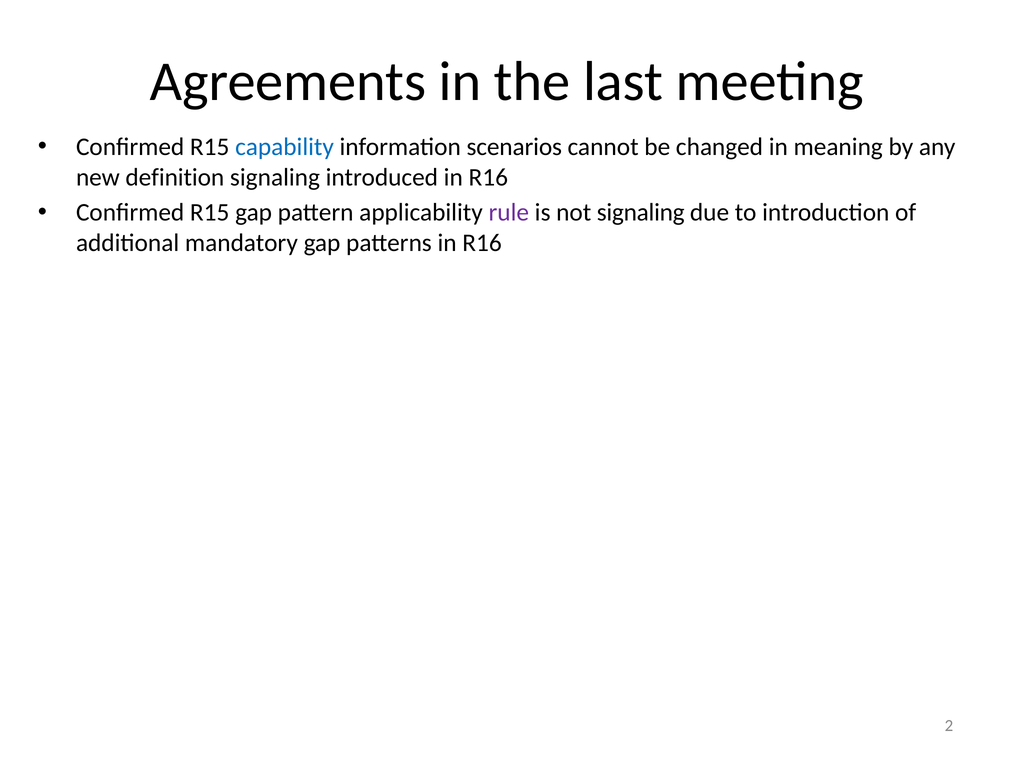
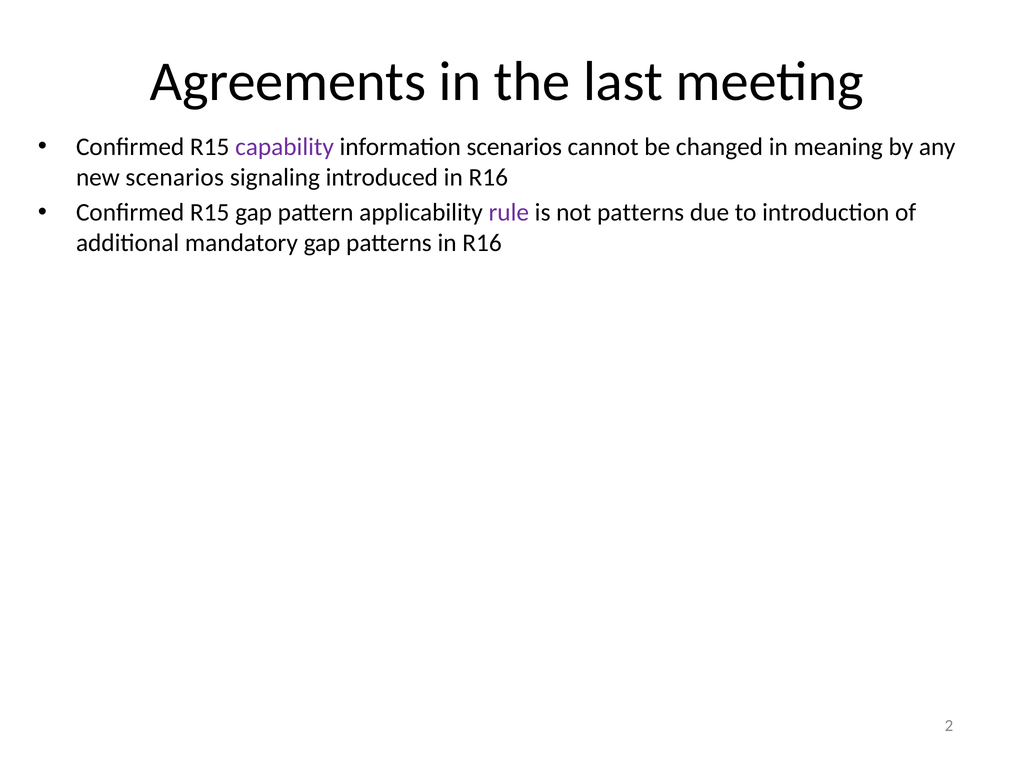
capability colour: blue -> purple
new definition: definition -> scenarios
not signaling: signaling -> patterns
